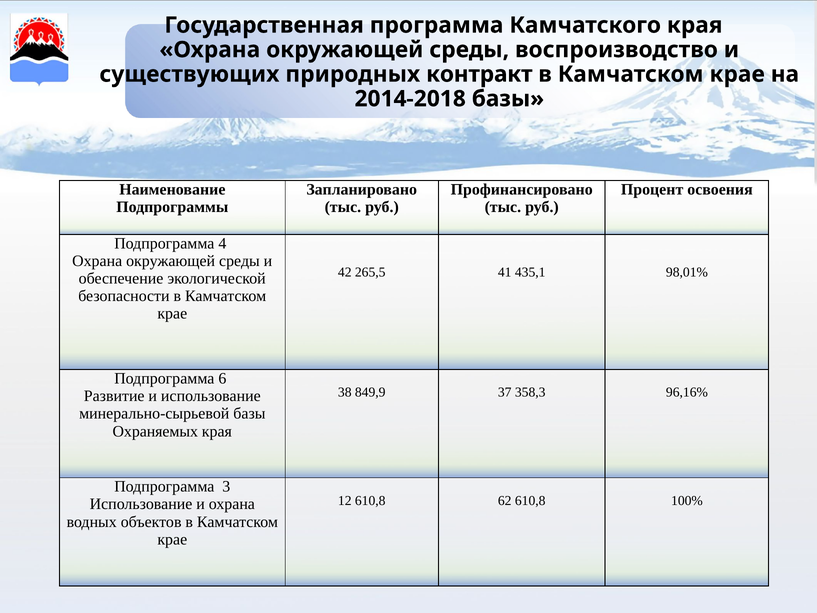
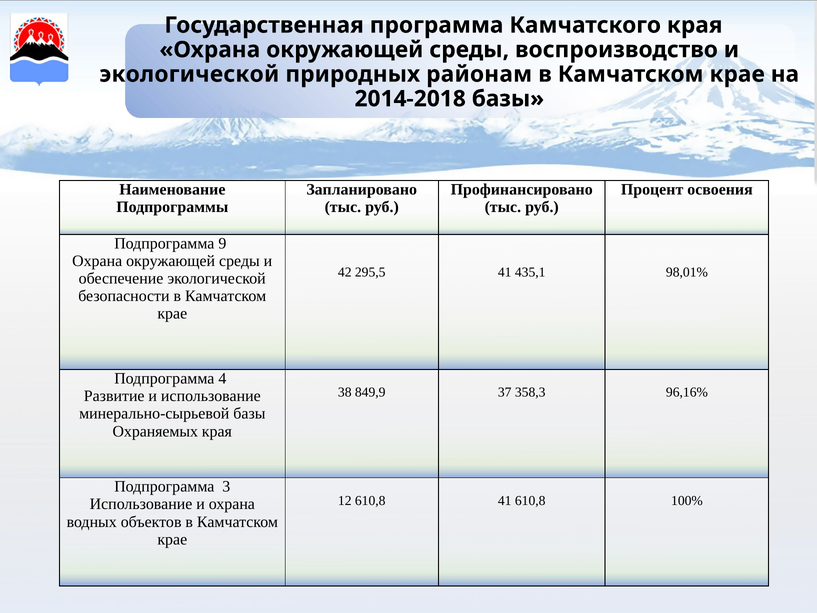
существующих at (189, 74): существующих -> экологической
контракт: контракт -> районам
4: 4 -> 9
265,5: 265,5 -> 295,5
6: 6 -> 4
610,8 62: 62 -> 41
